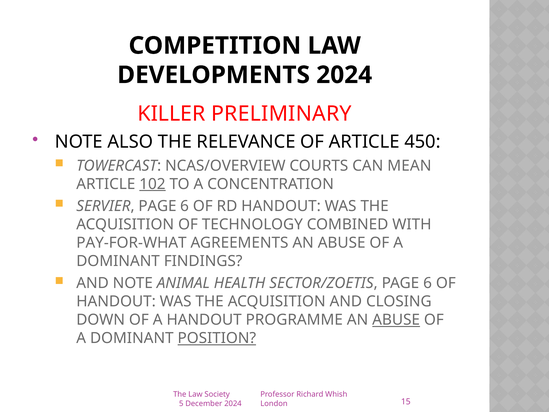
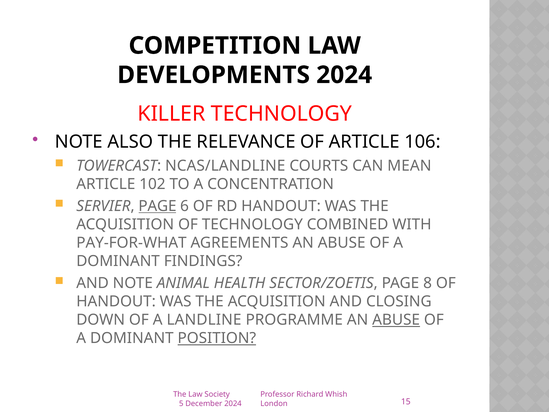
KILLER PRELIMINARY: PRELIMINARY -> TECHNOLOGY
450: 450 -> 106
NCAS/OVERVIEW: NCAS/OVERVIEW -> NCAS/LANDLINE
102 underline: present -> none
PAGE at (157, 206) underline: none -> present
SECTOR/ZOETIS PAGE 6: 6 -> 8
A HANDOUT: HANDOUT -> LANDLINE
